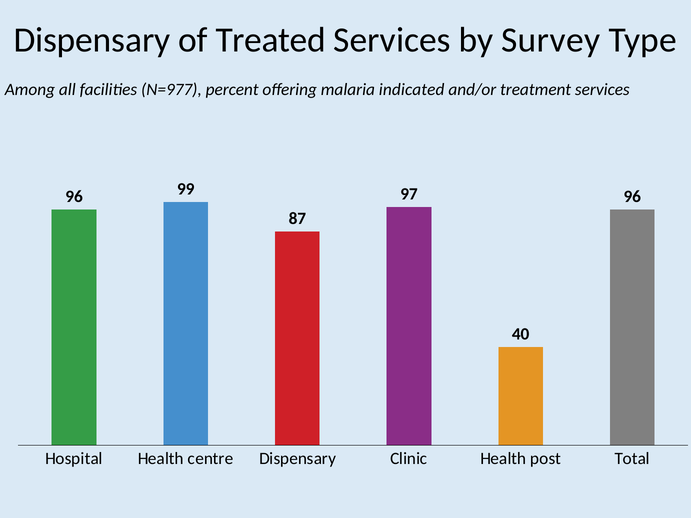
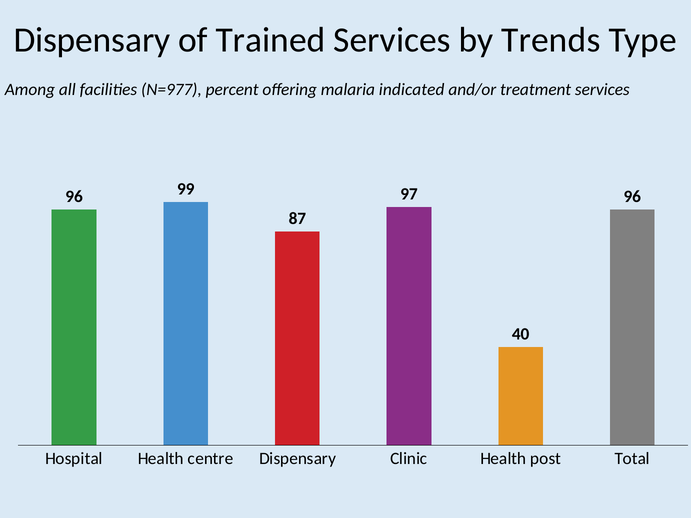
Treated: Treated -> Trained
Survey: Survey -> Trends
